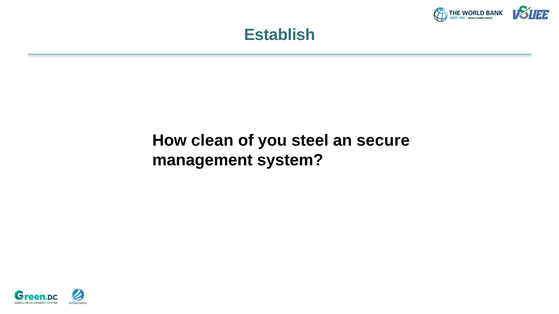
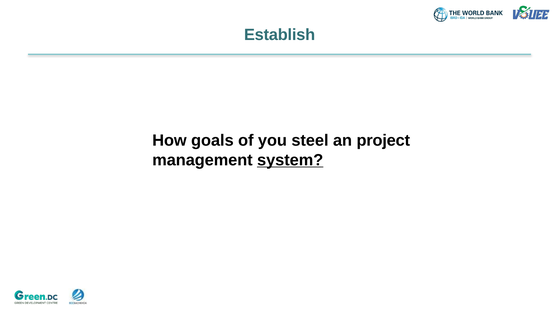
clean: clean -> goals
secure: secure -> project
system underline: none -> present
